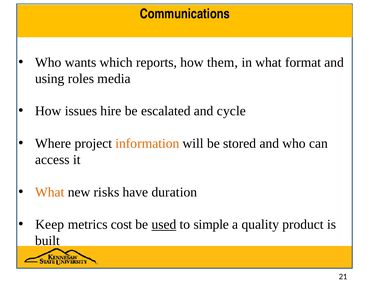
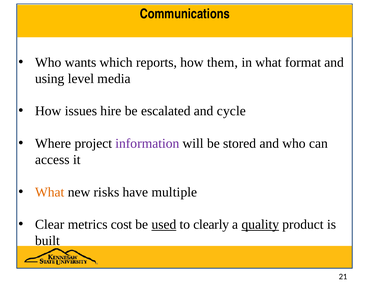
roles: roles -> level
information colour: orange -> purple
duration: duration -> multiple
Keep: Keep -> Clear
simple: simple -> clearly
quality underline: none -> present
